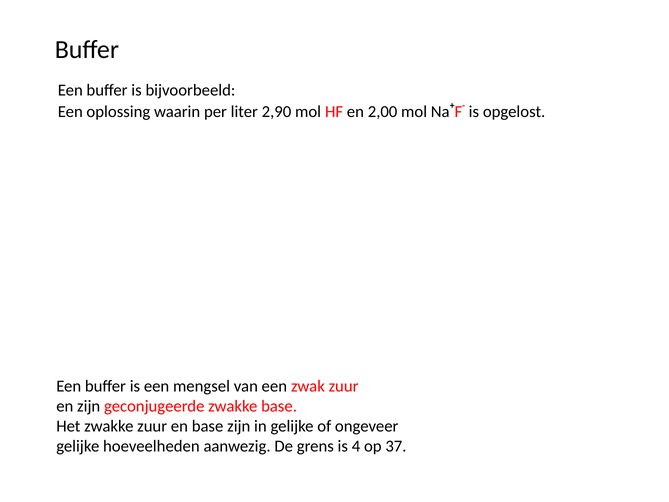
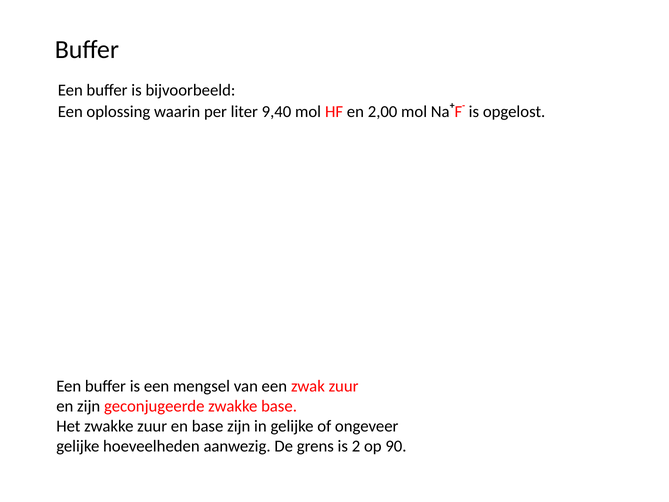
2,90: 2,90 -> 9,40
4: 4 -> 2
37: 37 -> 90
